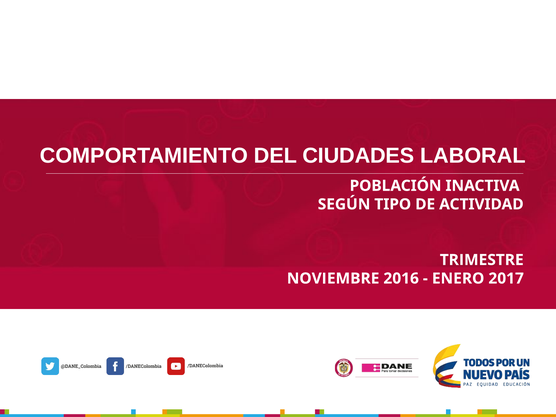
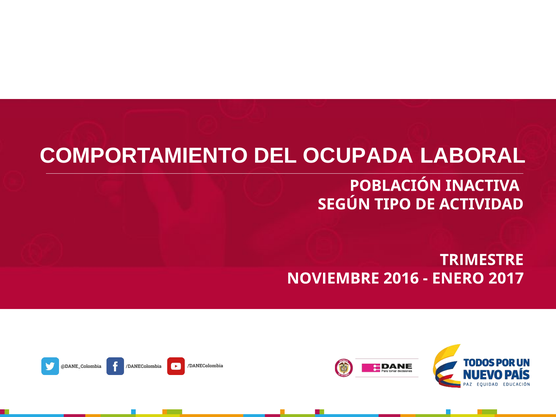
CIUDADES: CIUDADES -> OCUPADA
